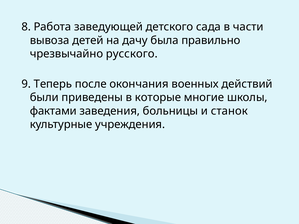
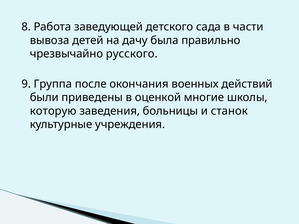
Теперь: Теперь -> Группа
которые: которые -> оценкой
фактами: фактами -> которую
